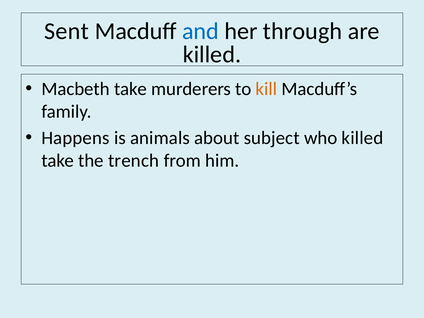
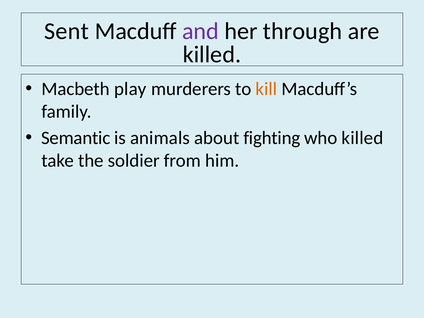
and colour: blue -> purple
Macbeth take: take -> play
Happens: Happens -> Semantic
subject: subject -> fighting
trench: trench -> soldier
